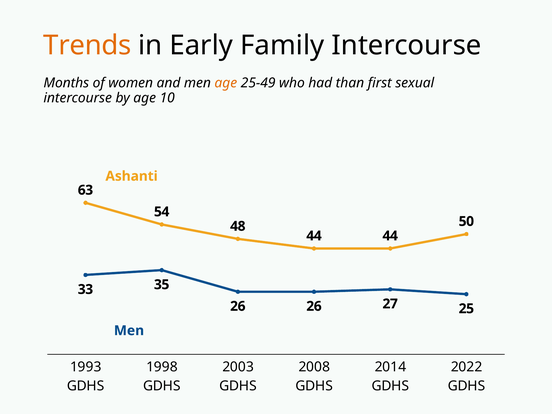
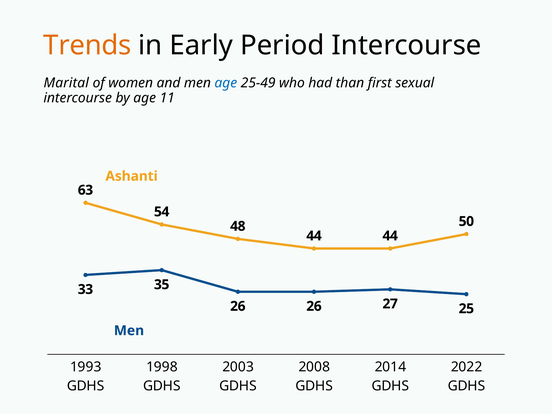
Family: Family -> Period
Months: Months -> Marital
age at (226, 83) colour: orange -> blue
10: 10 -> 11
